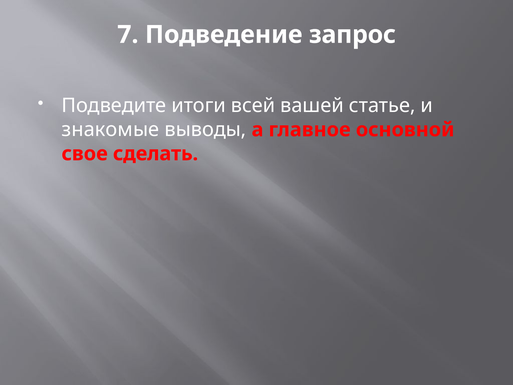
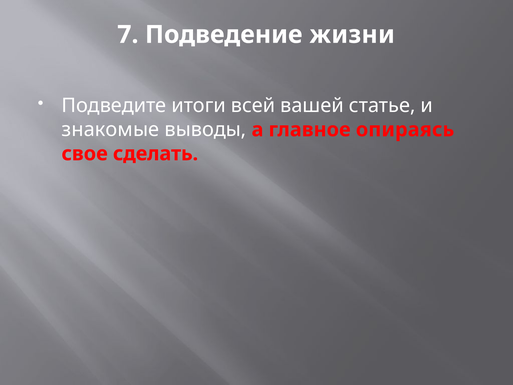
запрос: запрос -> жизни
основной: основной -> опираясь
